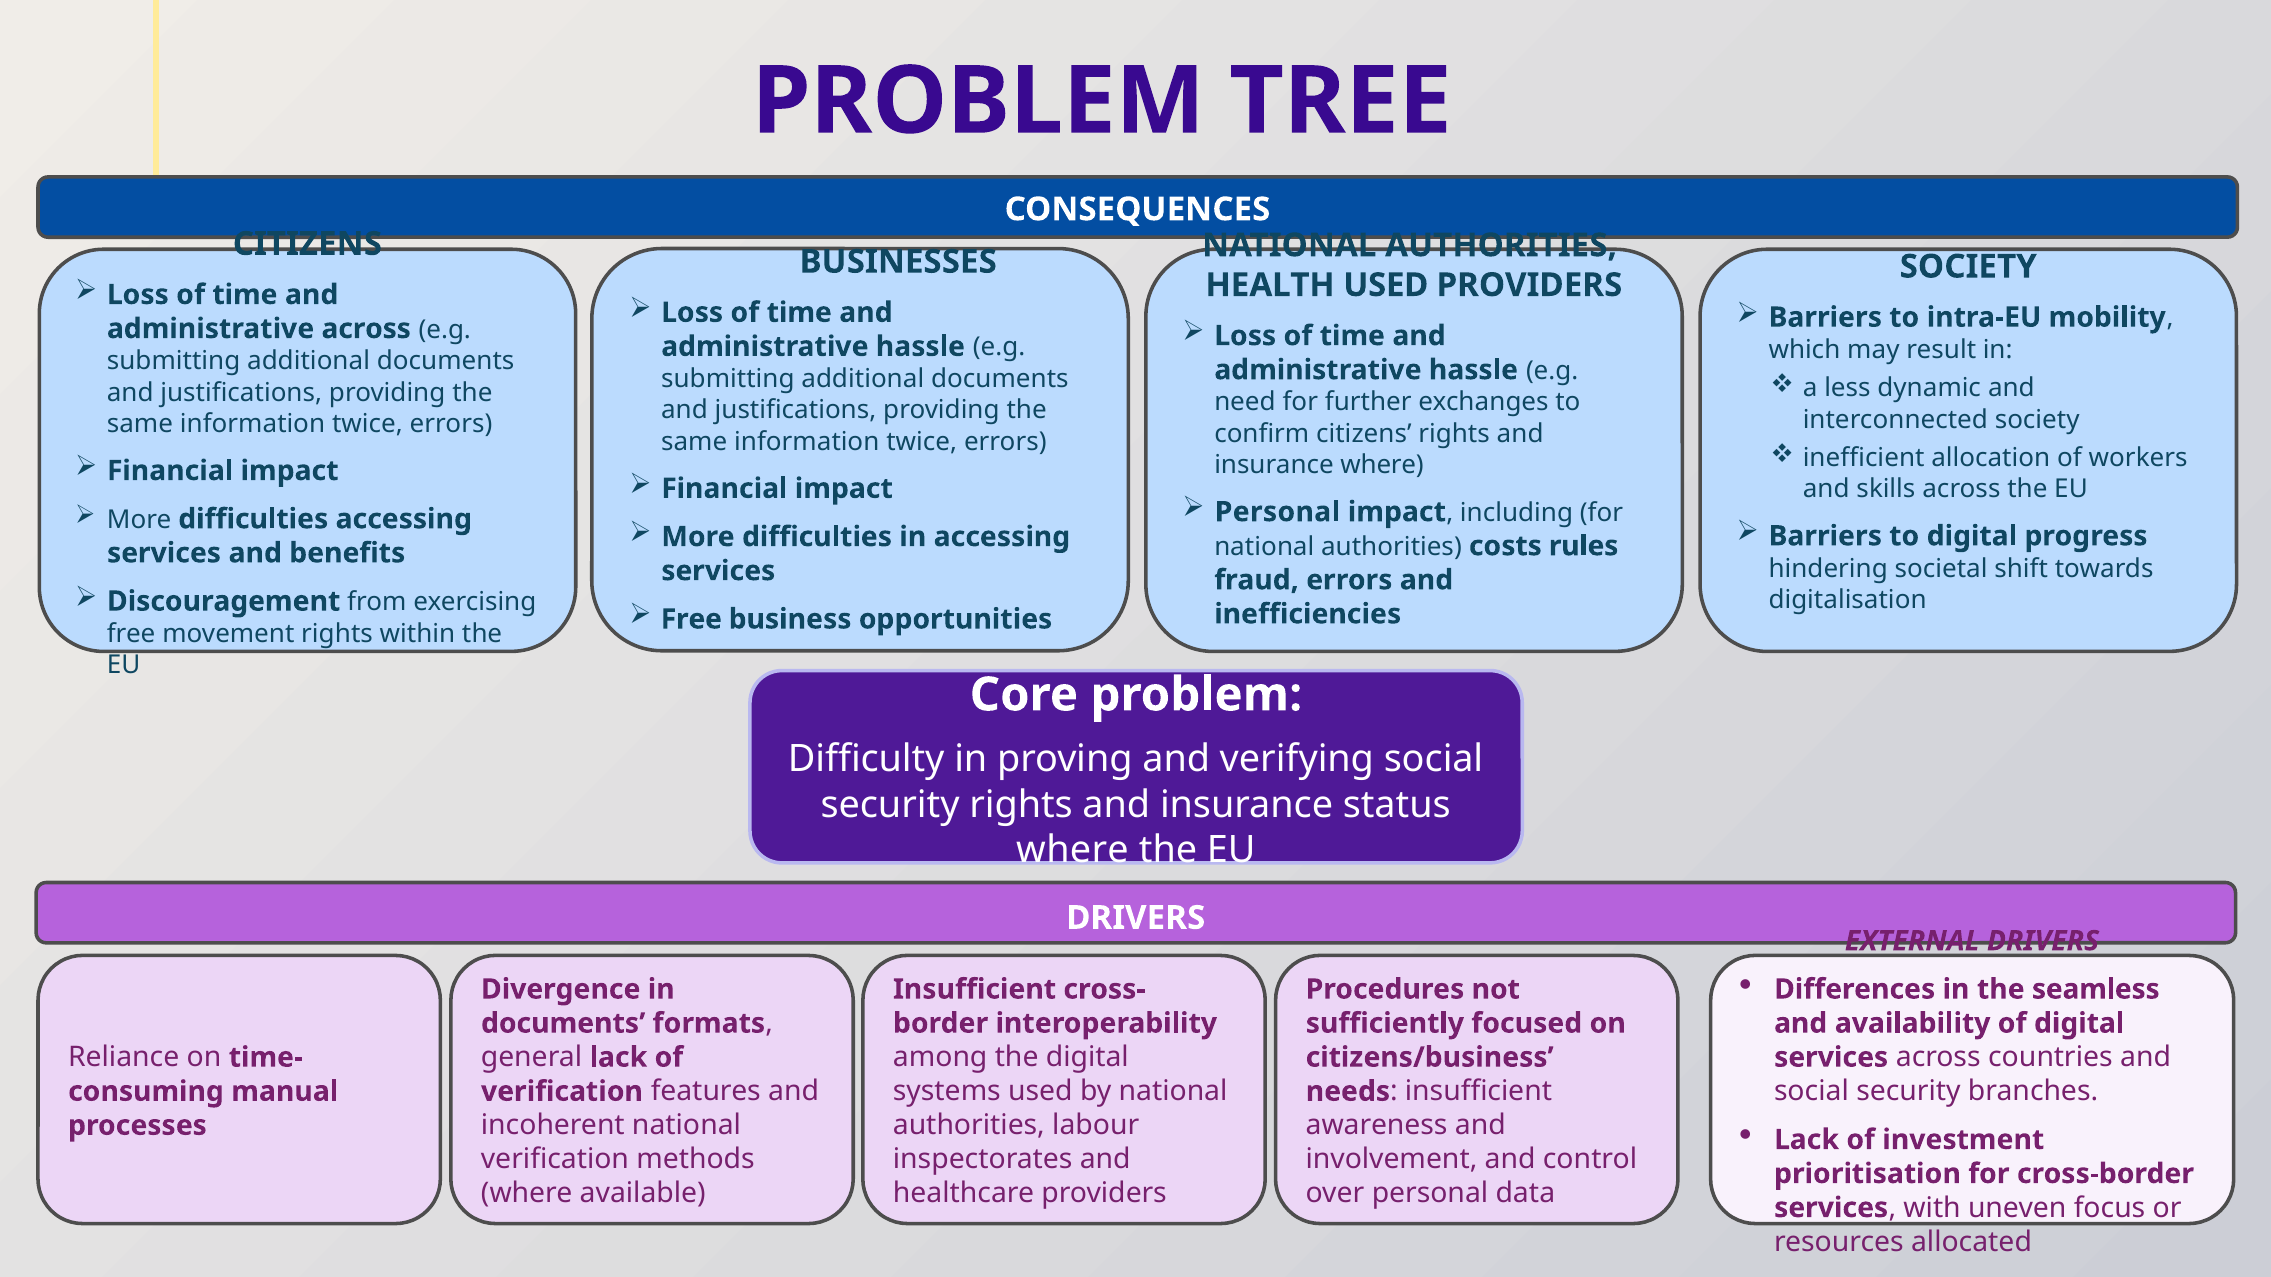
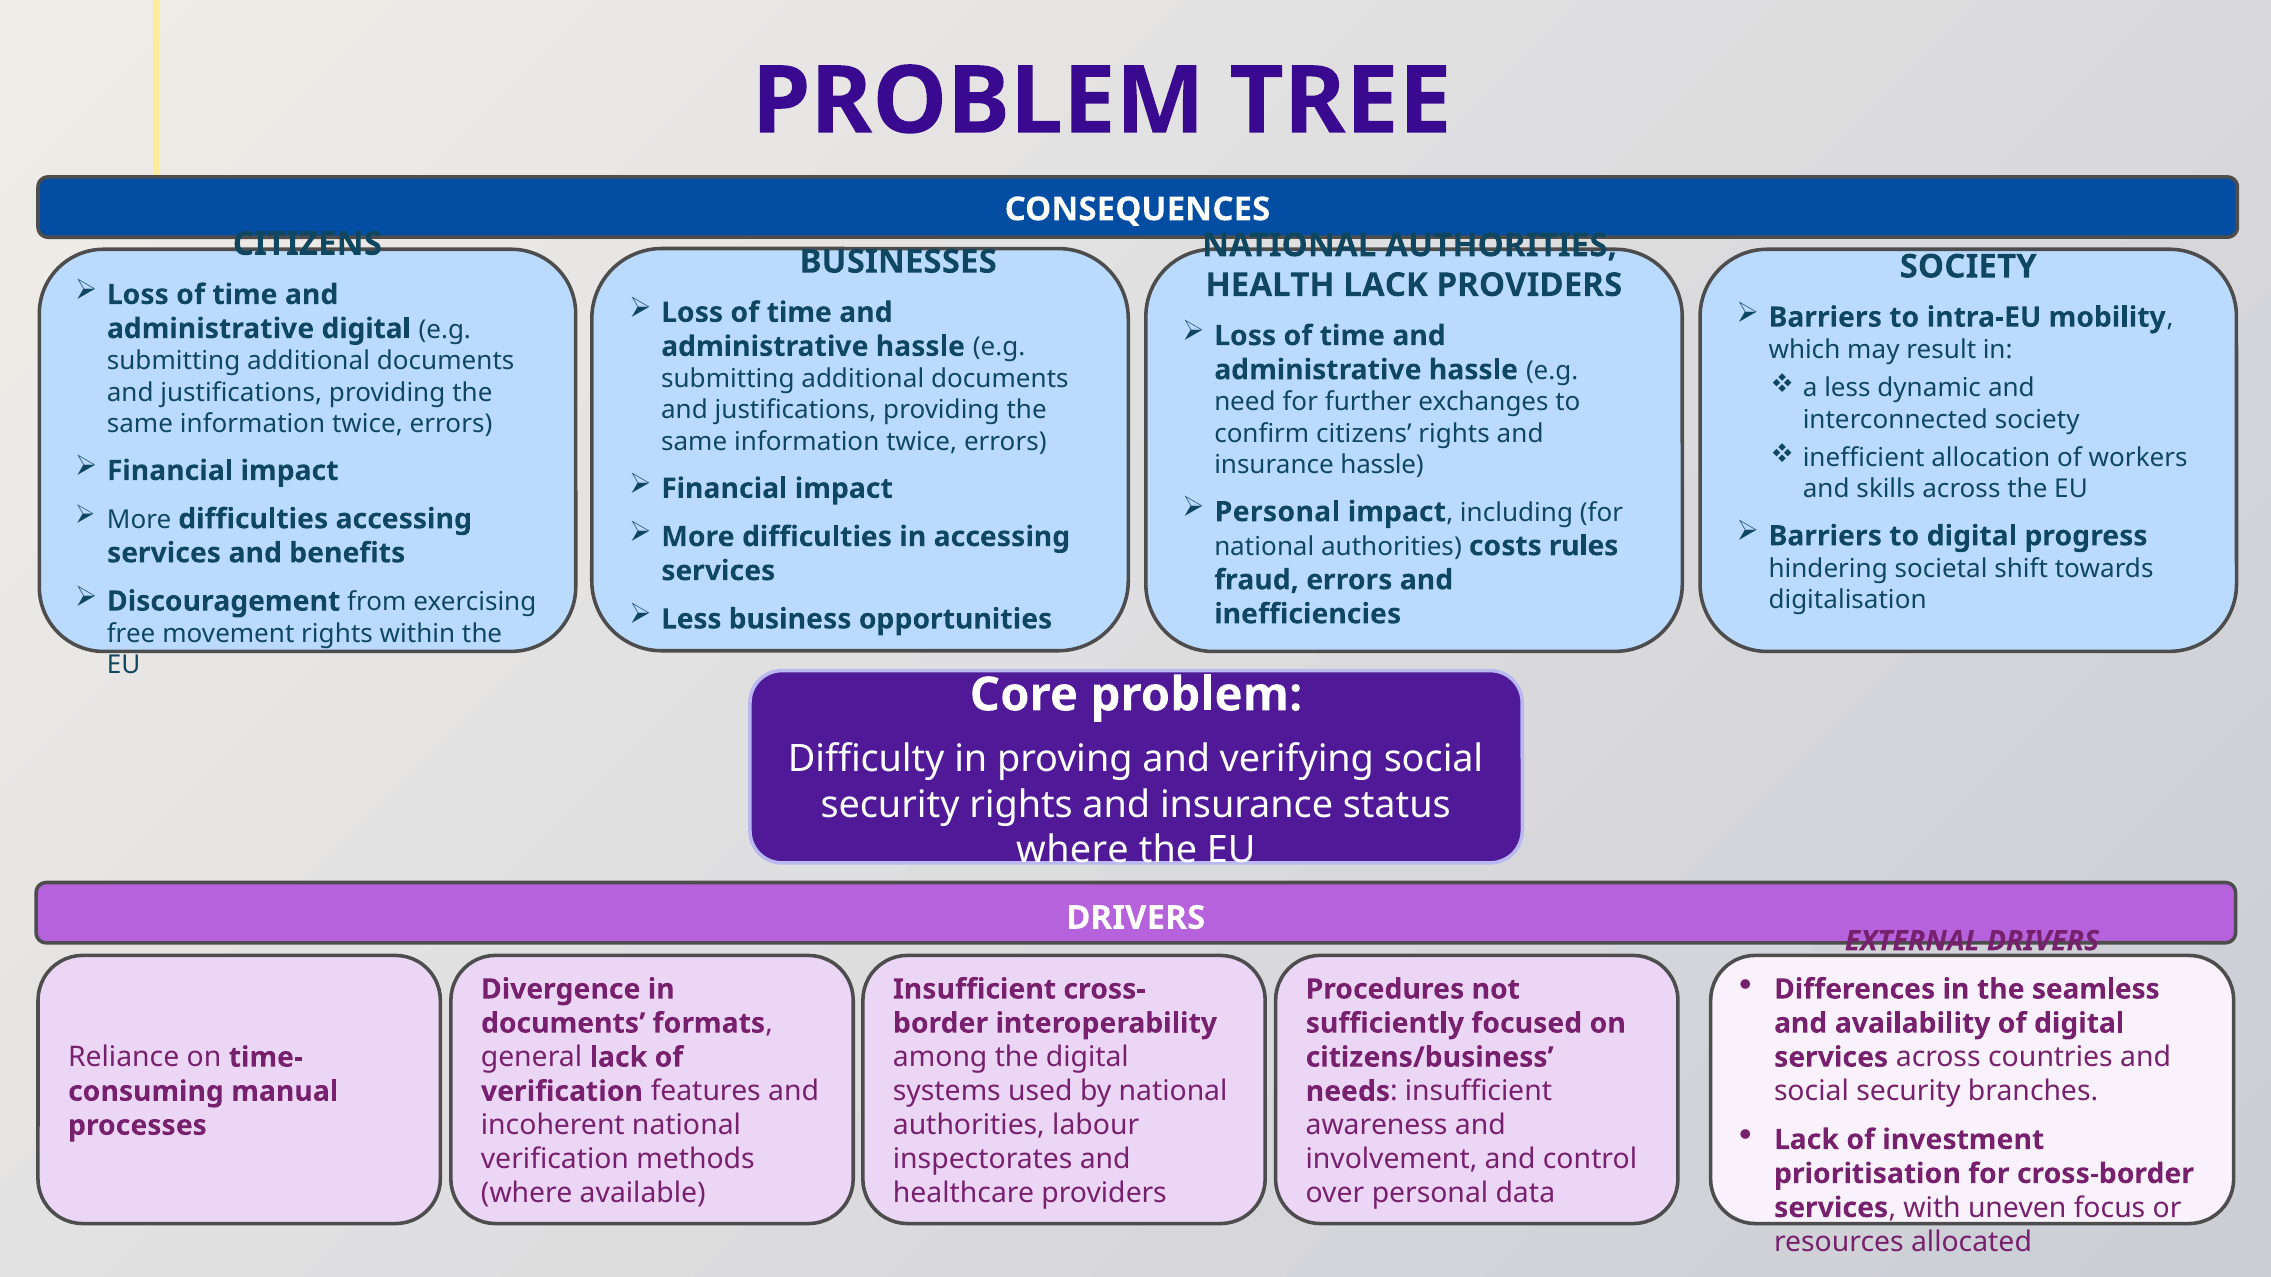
HEALTH USED: USED -> LACK
administrative across: across -> digital
insurance where: where -> hassle
Free at (691, 619): Free -> Less
